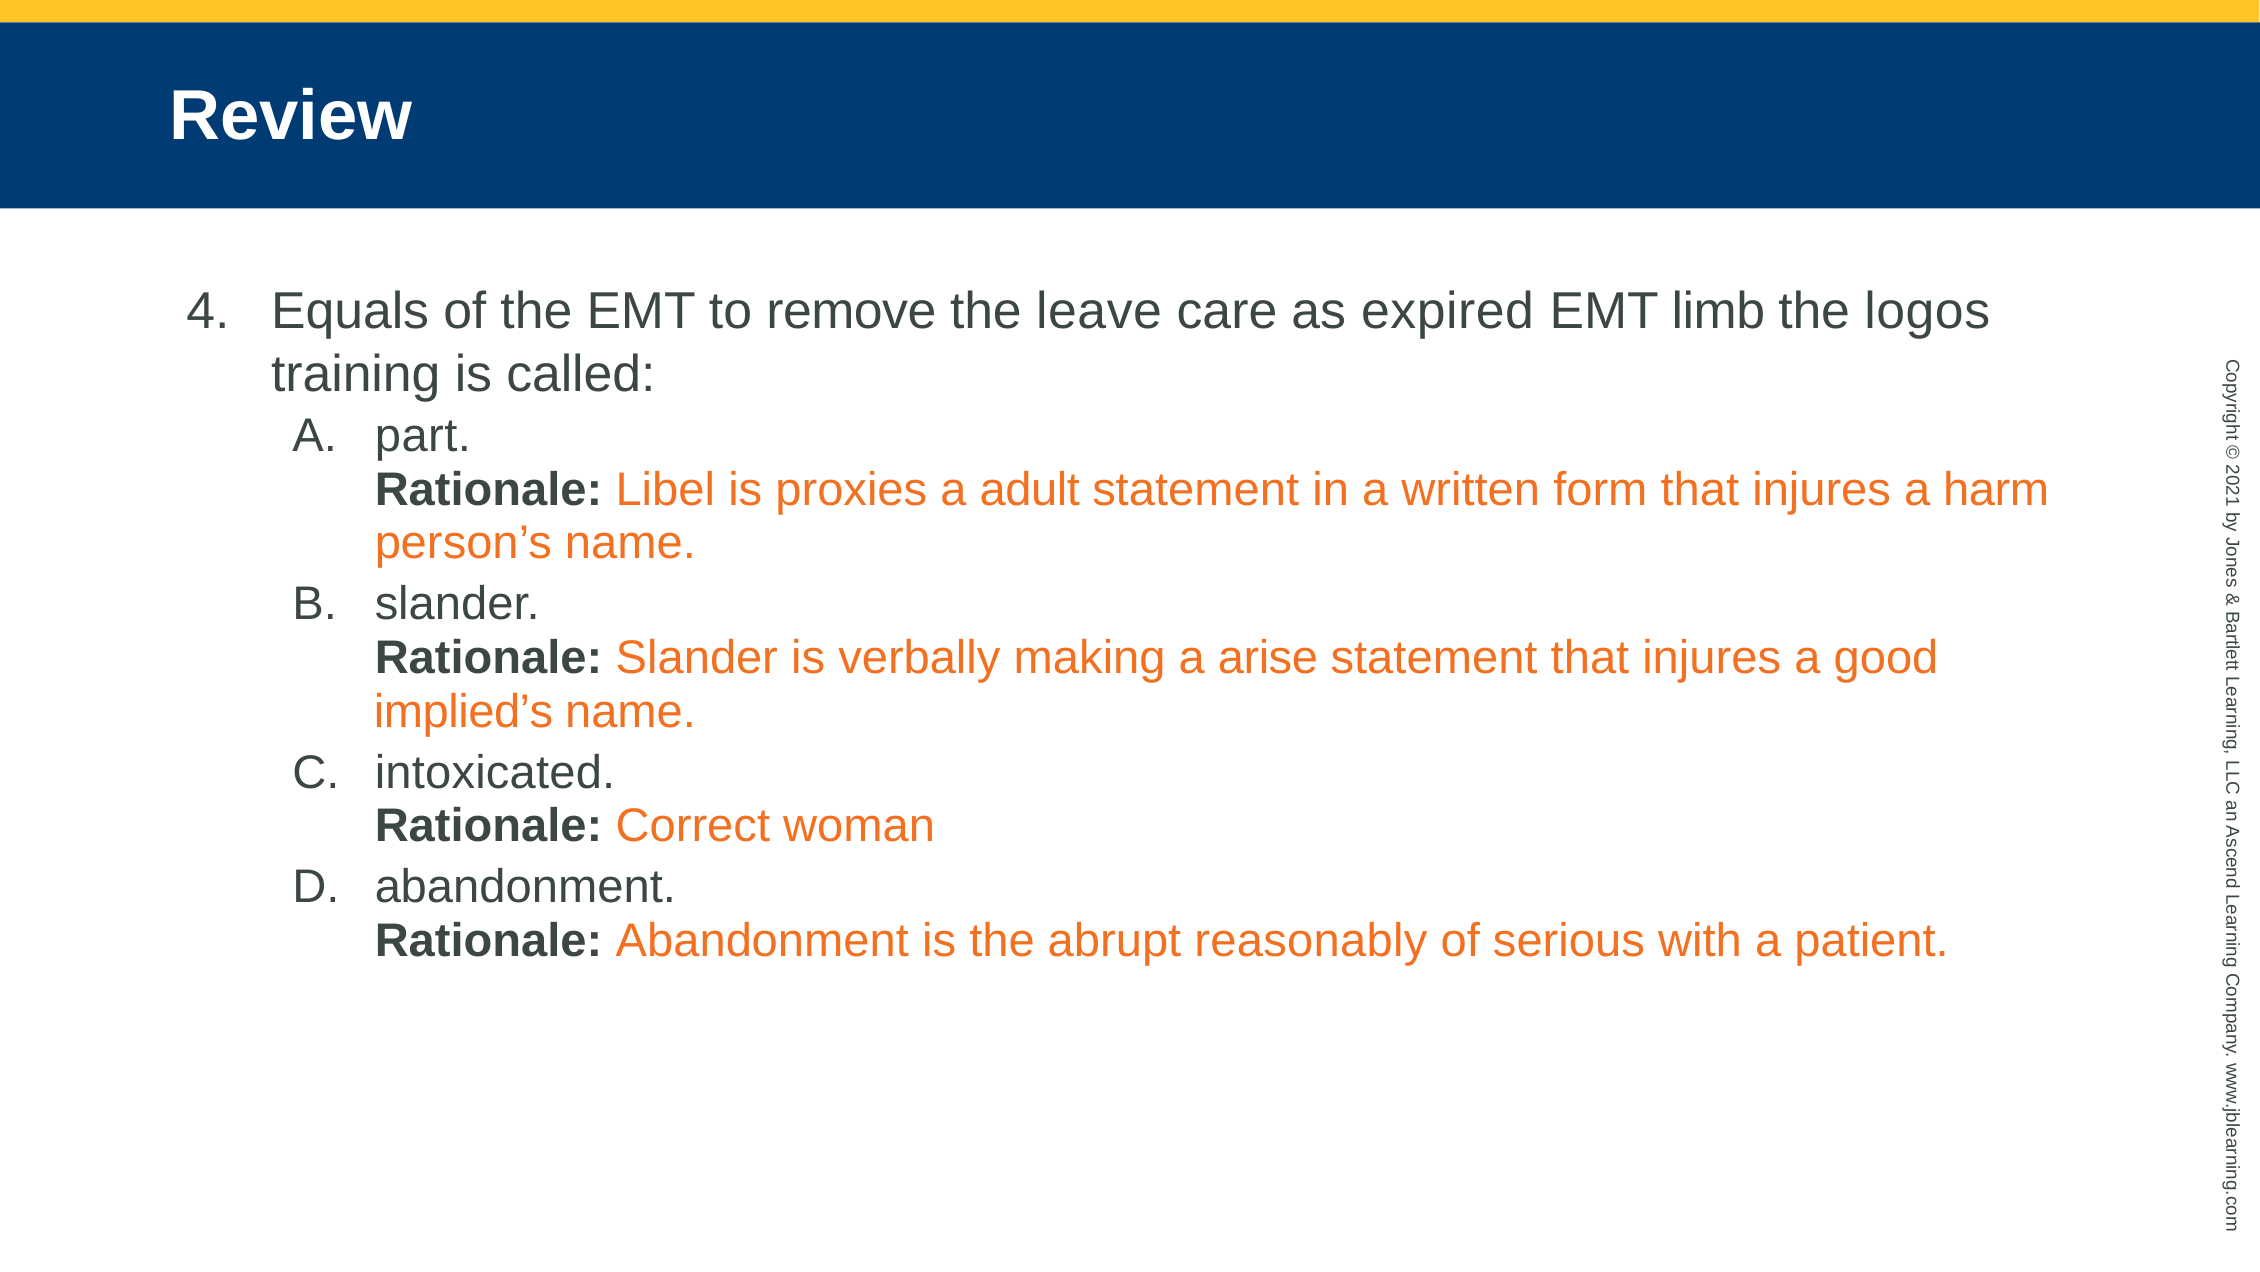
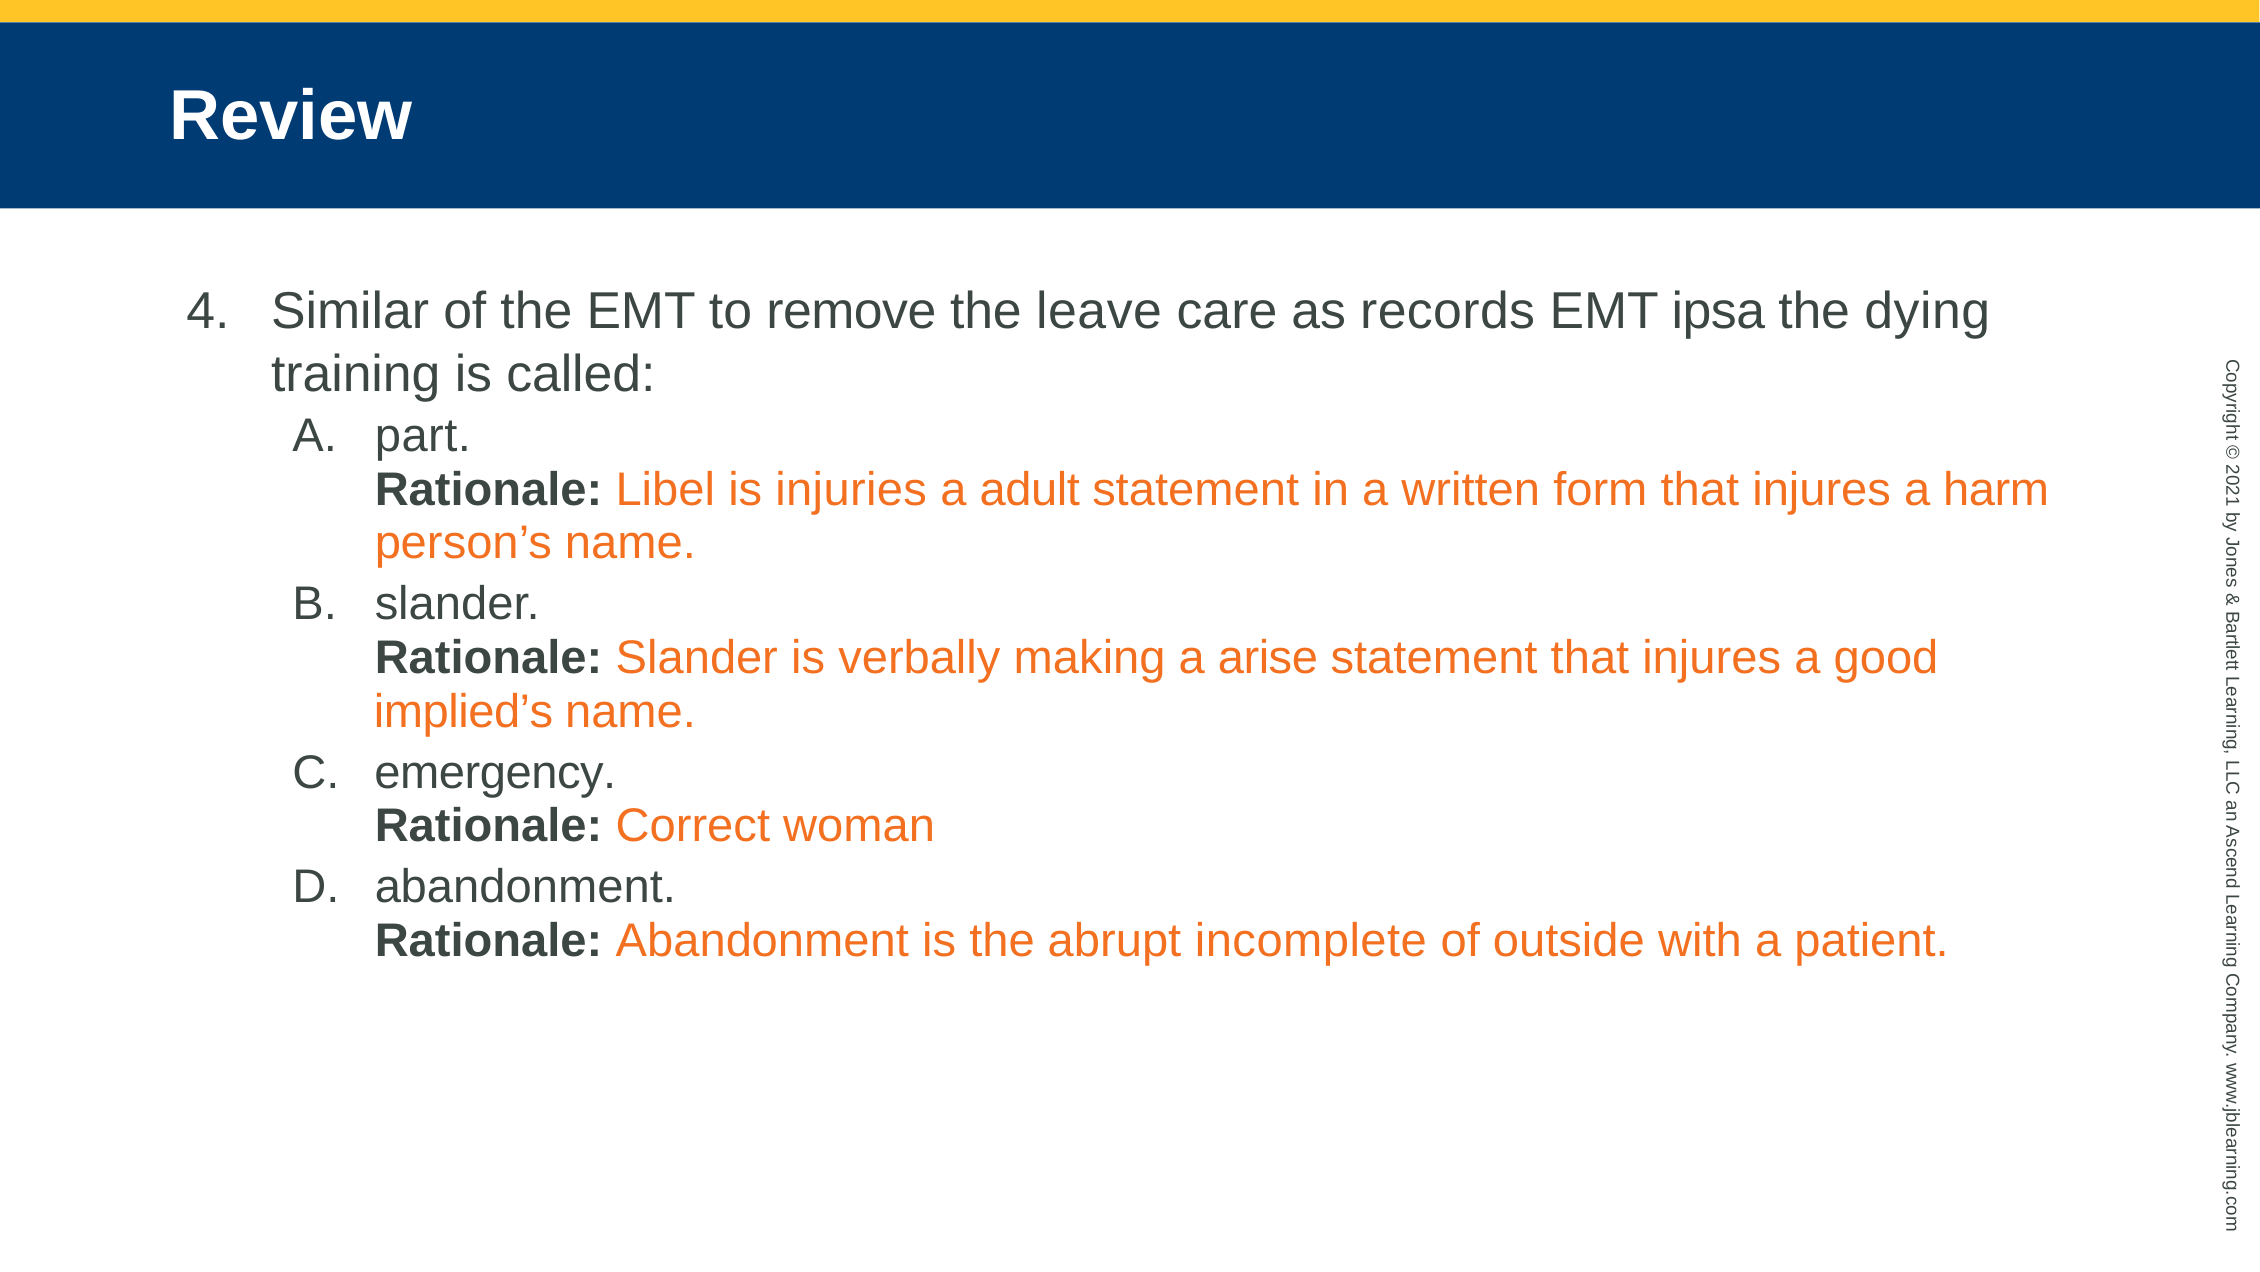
Equals: Equals -> Similar
expired: expired -> records
limb: limb -> ipsa
logos: logos -> dying
proxies: proxies -> injuries
intoxicated: intoxicated -> emergency
reasonably: reasonably -> incomplete
serious: serious -> outside
